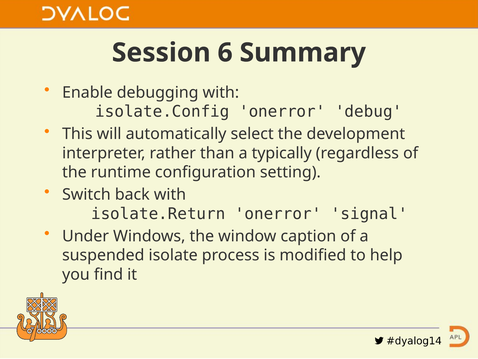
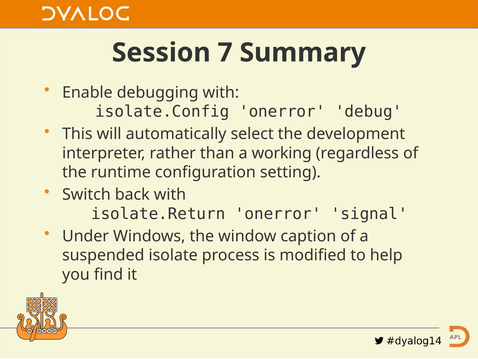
6: 6 -> 7
typically: typically -> working
